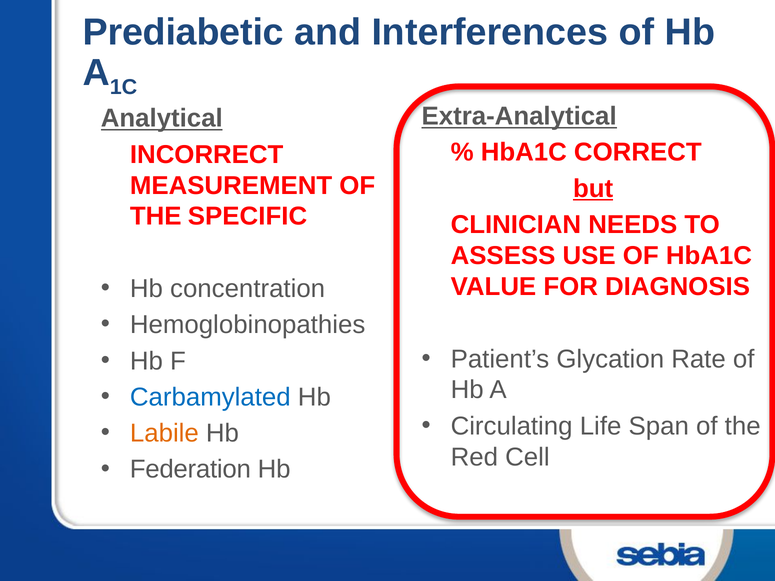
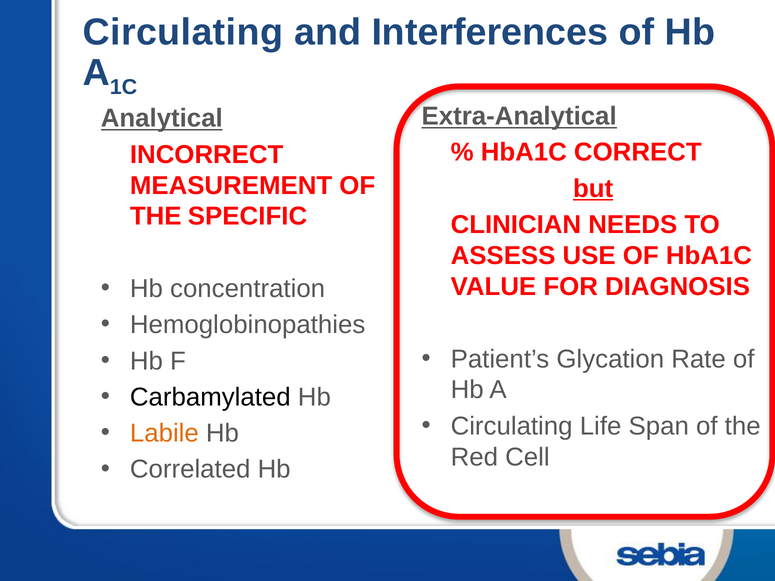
Prediabetic at (183, 32): Prediabetic -> Circulating
Carbamylated colour: blue -> black
Federation: Federation -> Correlated
